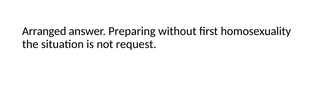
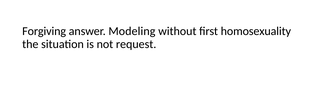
Arranged: Arranged -> Forgiving
Preparing: Preparing -> Modeling
